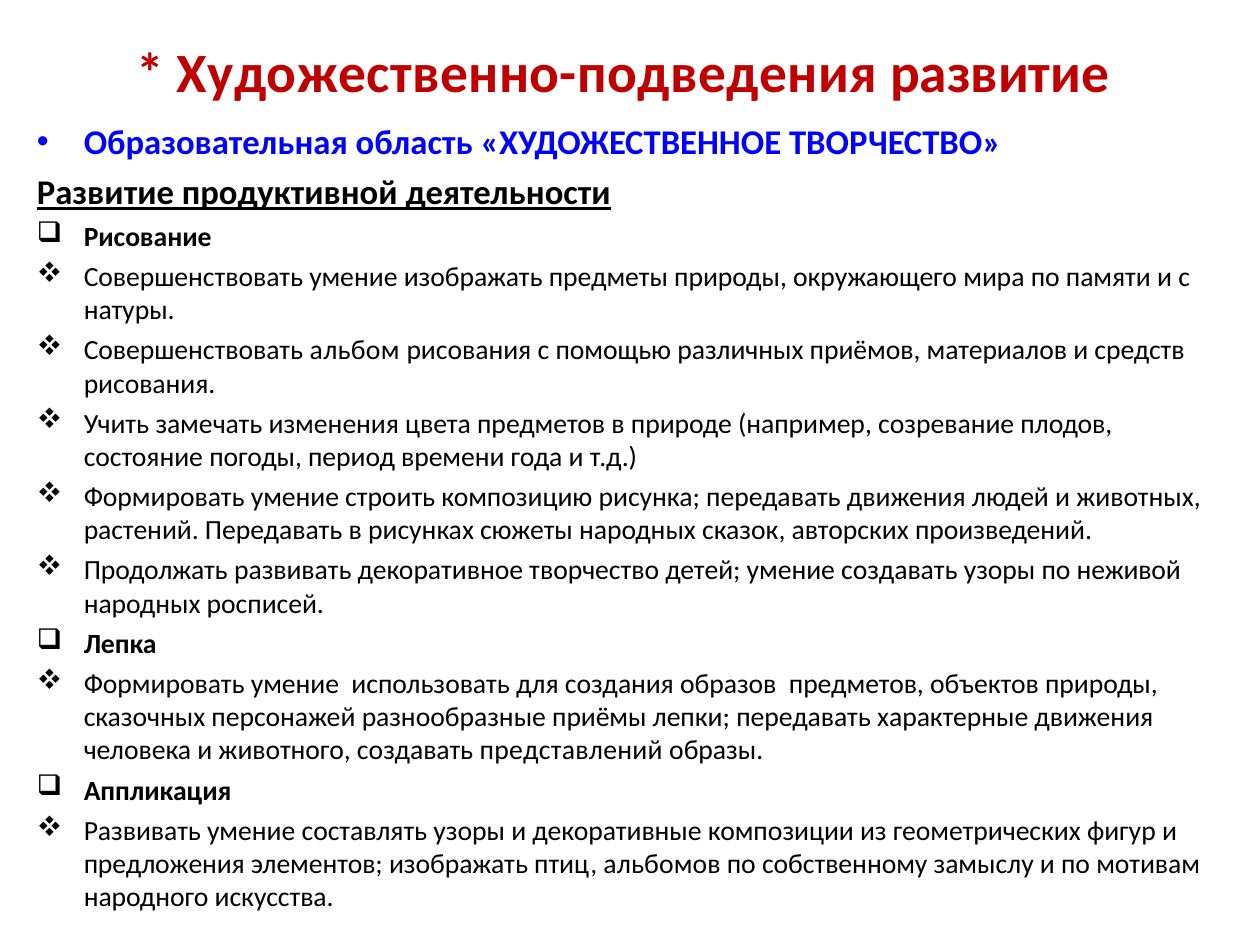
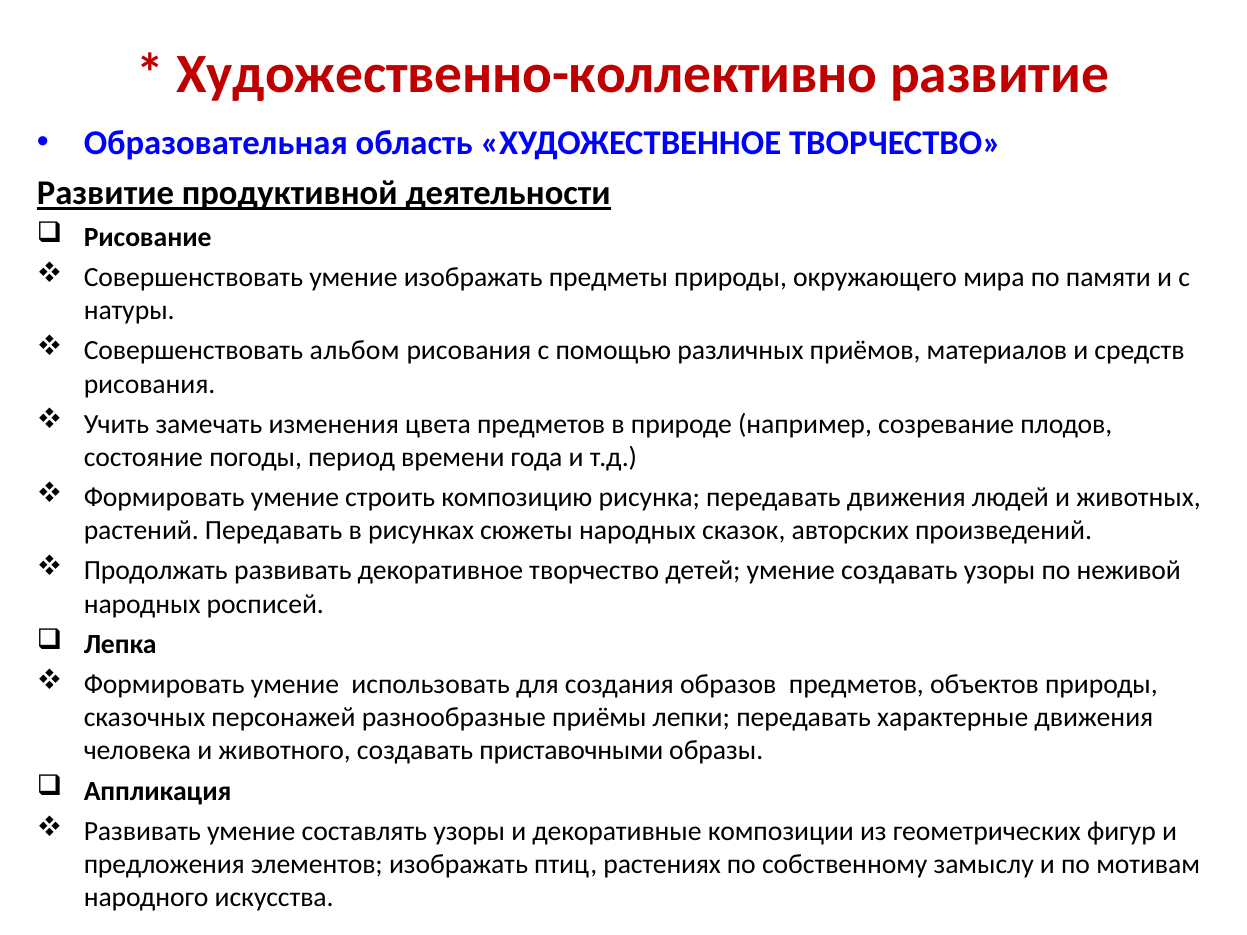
Художественно-подведения: Художественно-подведения -> Художественно-коллективно
представлений: представлений -> приставочными
альбомов: альбомов -> растениях
